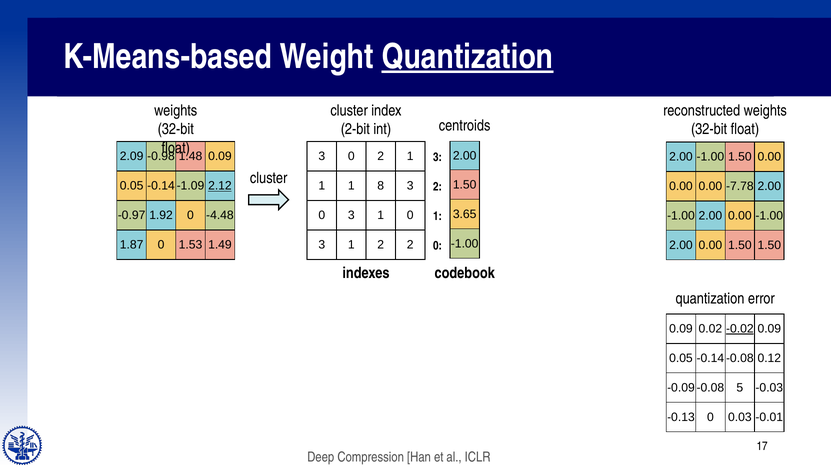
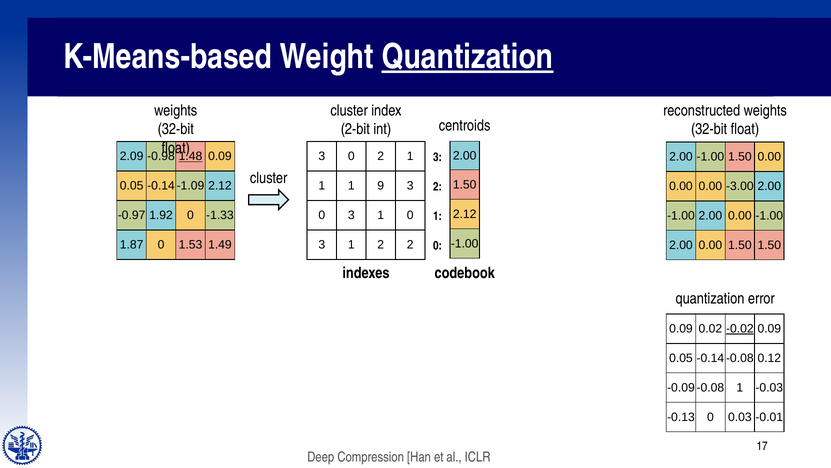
1.48 underline: none -> present
2.12 at (220, 186) underline: present -> none
8: 8 -> 9
-7.78: -7.78 -> -3.00
3.65 at (465, 214): 3.65 -> 2.12
-4.48: -4.48 -> -1.33
5 at (740, 387): 5 -> 1
